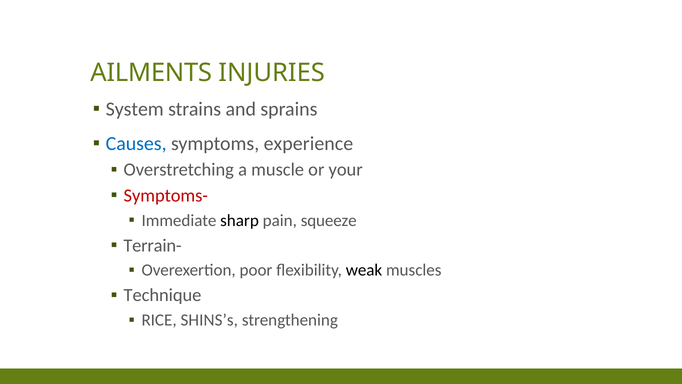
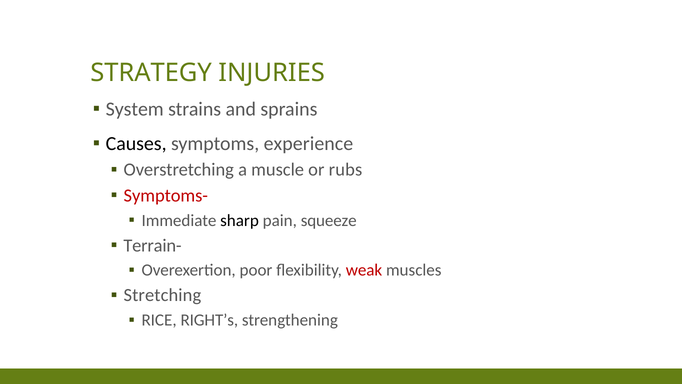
AILMENTS: AILMENTS -> STRATEGY
Causes colour: blue -> black
your: your -> rubs
weak colour: black -> red
Technique: Technique -> Stretching
SHINS’s: SHINS’s -> RIGHT’s
